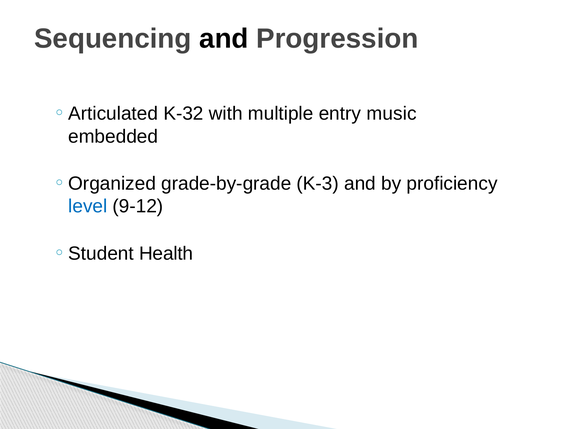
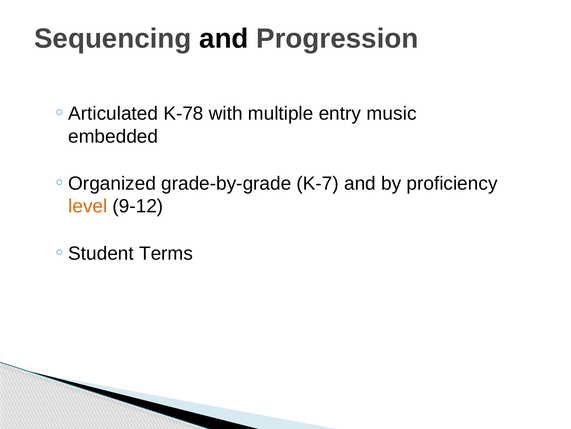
K-32: K-32 -> K-78
K-3: K-3 -> K-7
level colour: blue -> orange
Health: Health -> Terms
